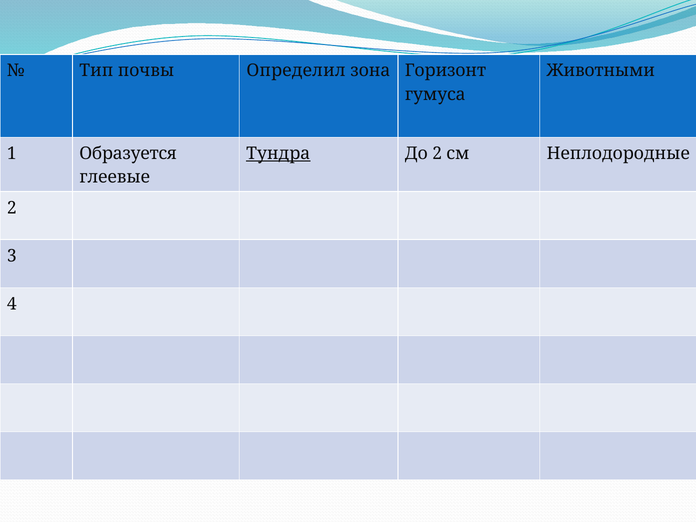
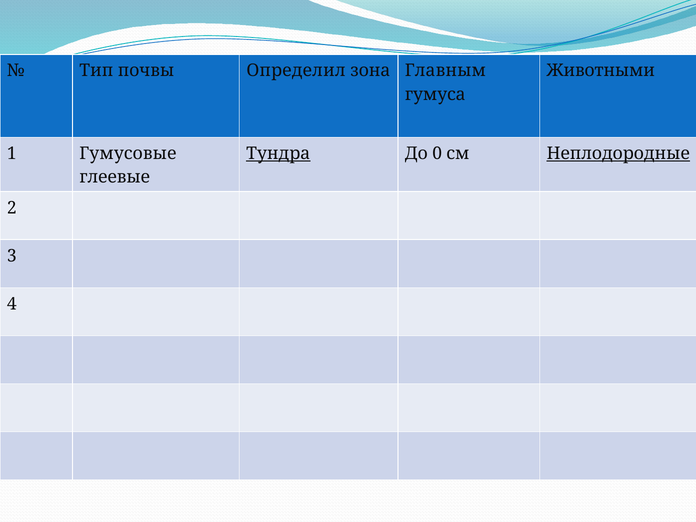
Горизонт: Горизонт -> Главным
Образуется: Образуется -> Гумусовые
До 2: 2 -> 0
Неплодородные underline: none -> present
